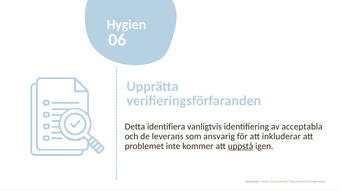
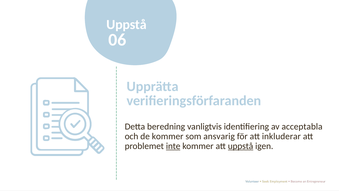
Hygien at (126, 24): Hygien -> Uppstå
identifiera: identifiera -> beredning
de leverans: leverans -> kommer
inte underline: none -> present
